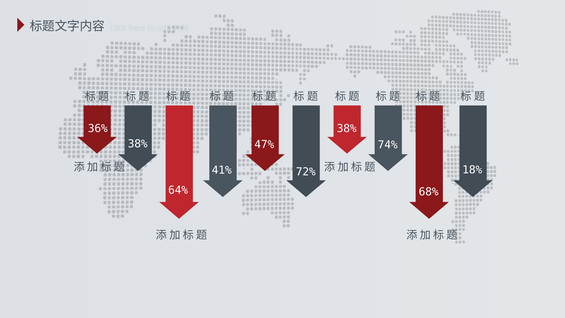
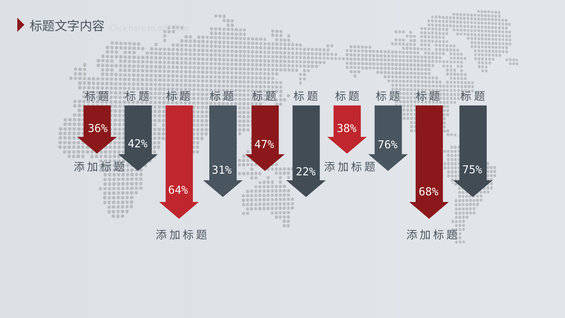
38% at (138, 144): 38% -> 42%
74%: 74% -> 76%
18%: 18% -> 75%
41%: 41% -> 31%
72%: 72% -> 22%
